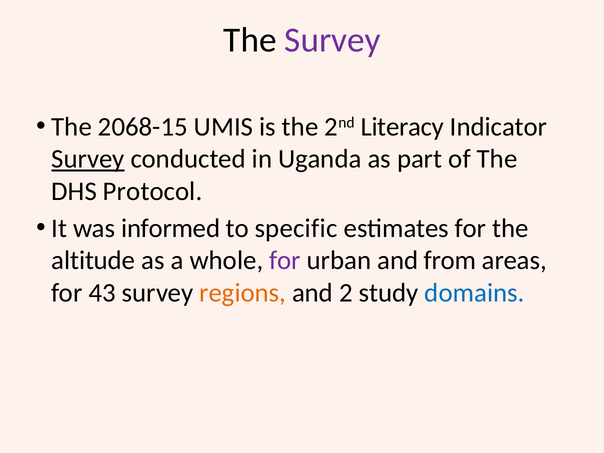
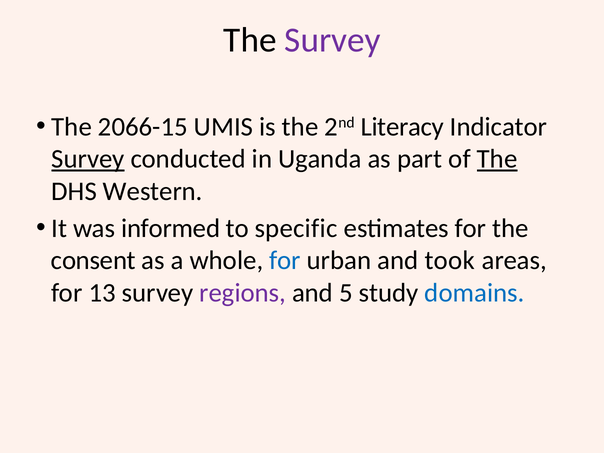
2068-15: 2068-15 -> 2066-15
The at (497, 159) underline: none -> present
Protocol: Protocol -> Western
altitude: altitude -> consent
for at (285, 261) colour: purple -> blue
from: from -> took
43: 43 -> 13
regions colour: orange -> purple
2: 2 -> 5
